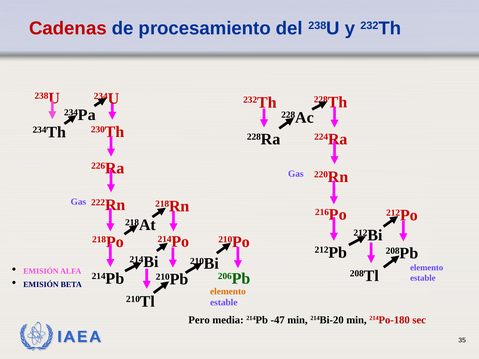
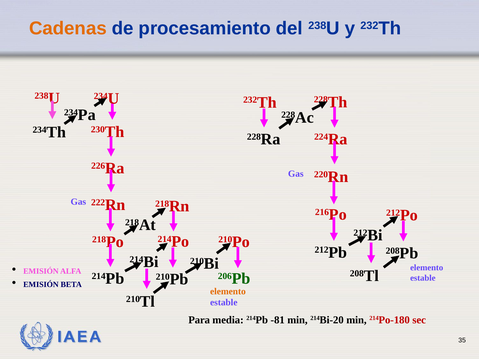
Cadenas colour: red -> orange
Pero: Pero -> Para
-47: -47 -> -81
